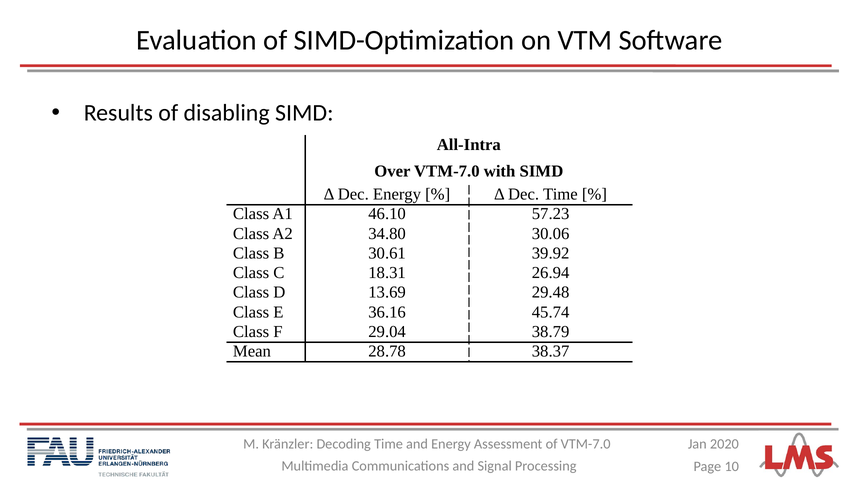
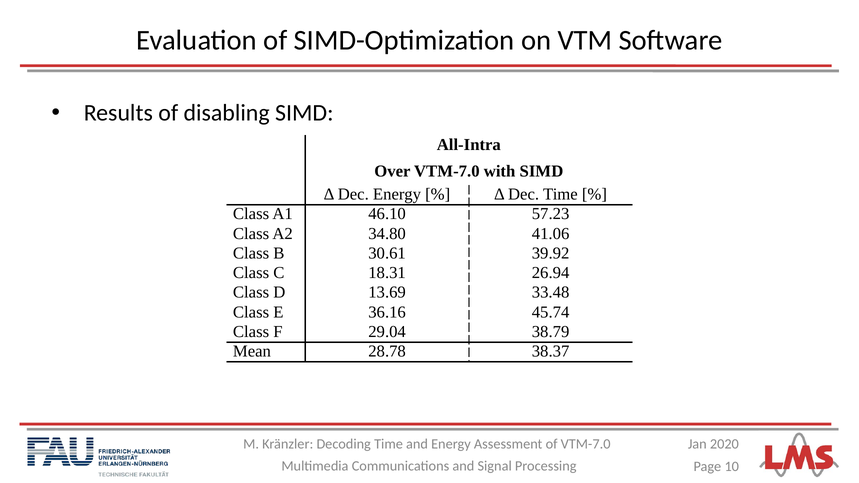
30.06: 30.06 -> 41.06
29.48: 29.48 -> 33.48
